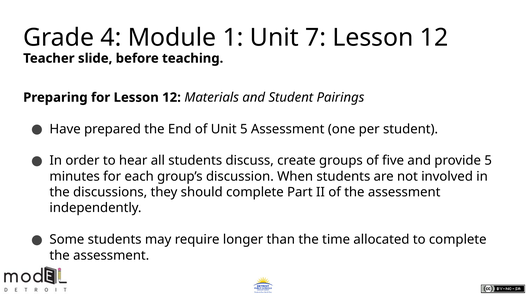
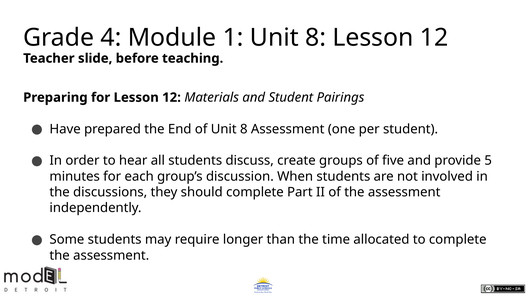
1 Unit 7: 7 -> 8
of Unit 5: 5 -> 8
